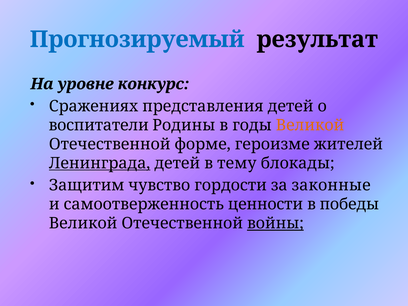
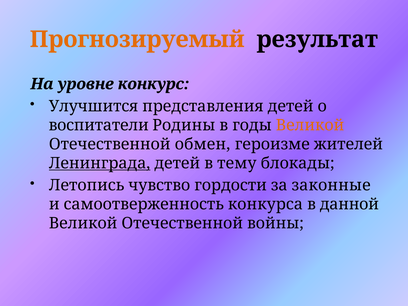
Прогнозируемый colour: blue -> orange
Сражениях: Сражениях -> Улучшится
форме: форме -> обмен
Защитим: Защитим -> Летопись
ценности: ценности -> конкурса
победы: победы -> данной
войны underline: present -> none
